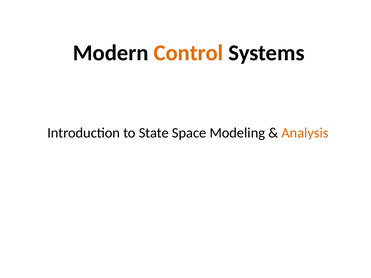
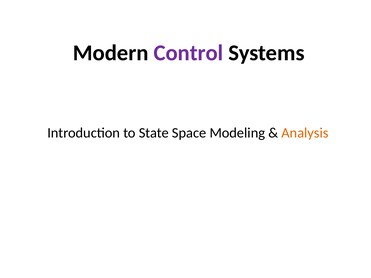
Control colour: orange -> purple
